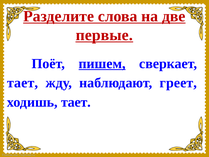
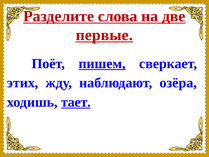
тает at (23, 83): тает -> этих
греет: греет -> озёра
тает at (76, 102) underline: none -> present
